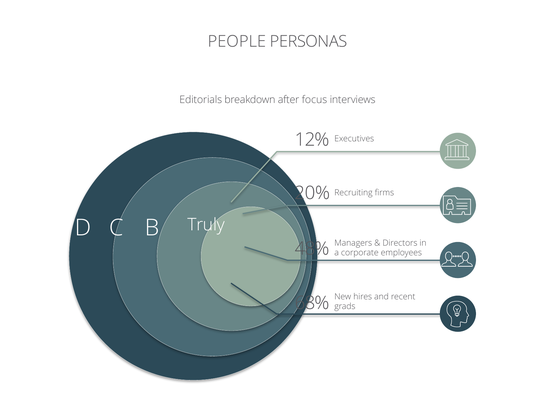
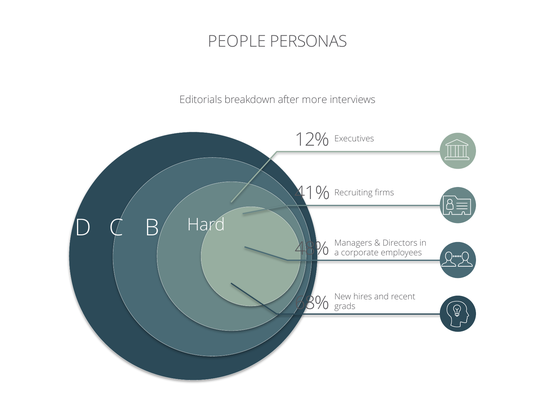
focus: focus -> more
20%: 20% -> 41%
Truly: Truly -> Hard
